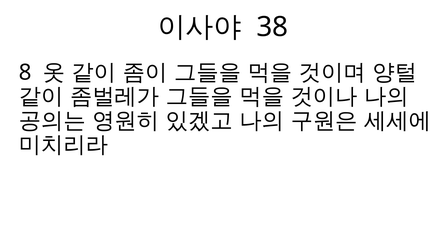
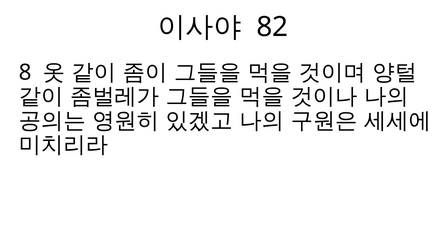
38: 38 -> 82
